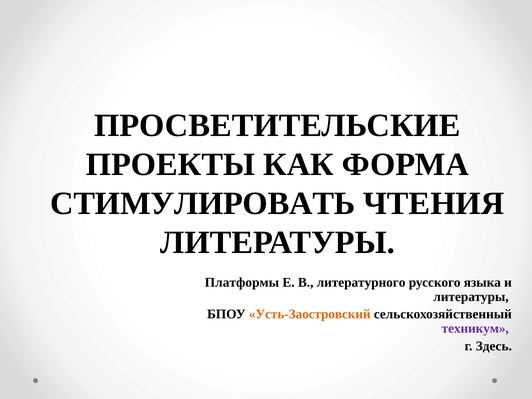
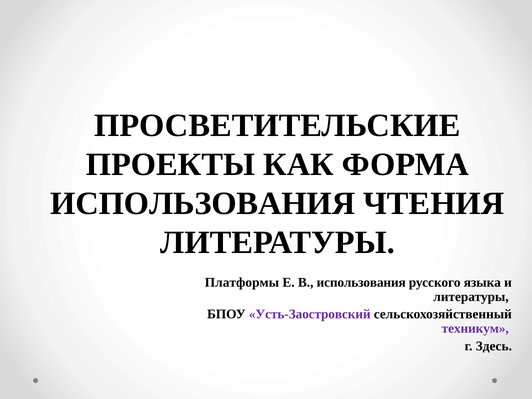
СТИМУЛИРОВАТЬ at (203, 203): СТИМУЛИРОВАТЬ -> ИСПОЛЬЗОВАНИЯ
В литературного: литературного -> использования
Усть-Заостровский colour: orange -> purple
